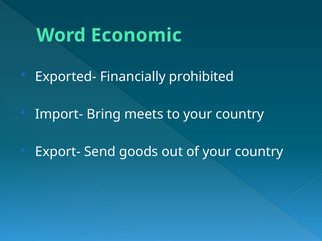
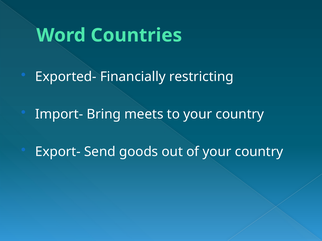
Economic: Economic -> Countries
prohibited: prohibited -> restricting
